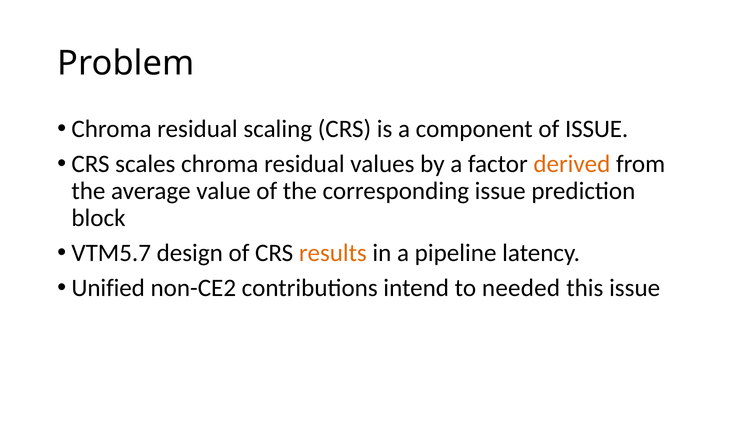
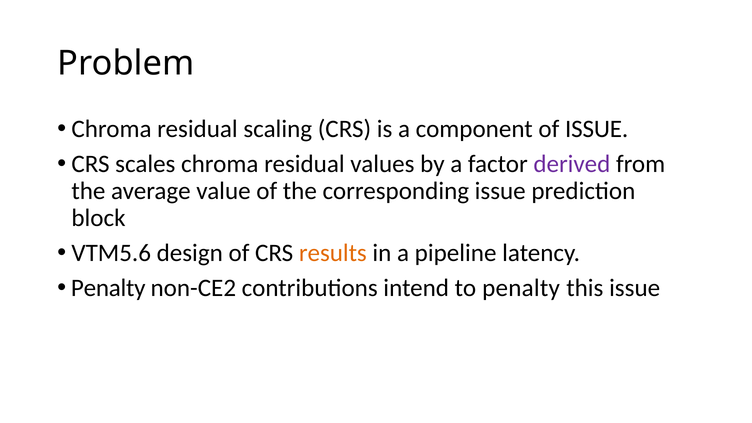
derived colour: orange -> purple
VTM5.7: VTM5.7 -> VTM5.6
Unified at (108, 288): Unified -> Penalty
to needed: needed -> penalty
